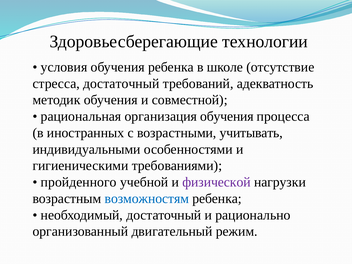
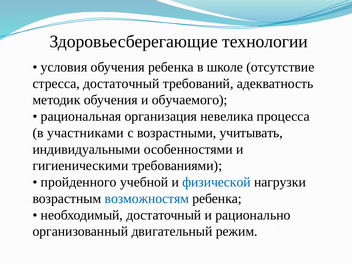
совместной: совместной -> обучаемого
организация обучения: обучения -> невелика
иностранных: иностранных -> участниками
физической colour: purple -> blue
